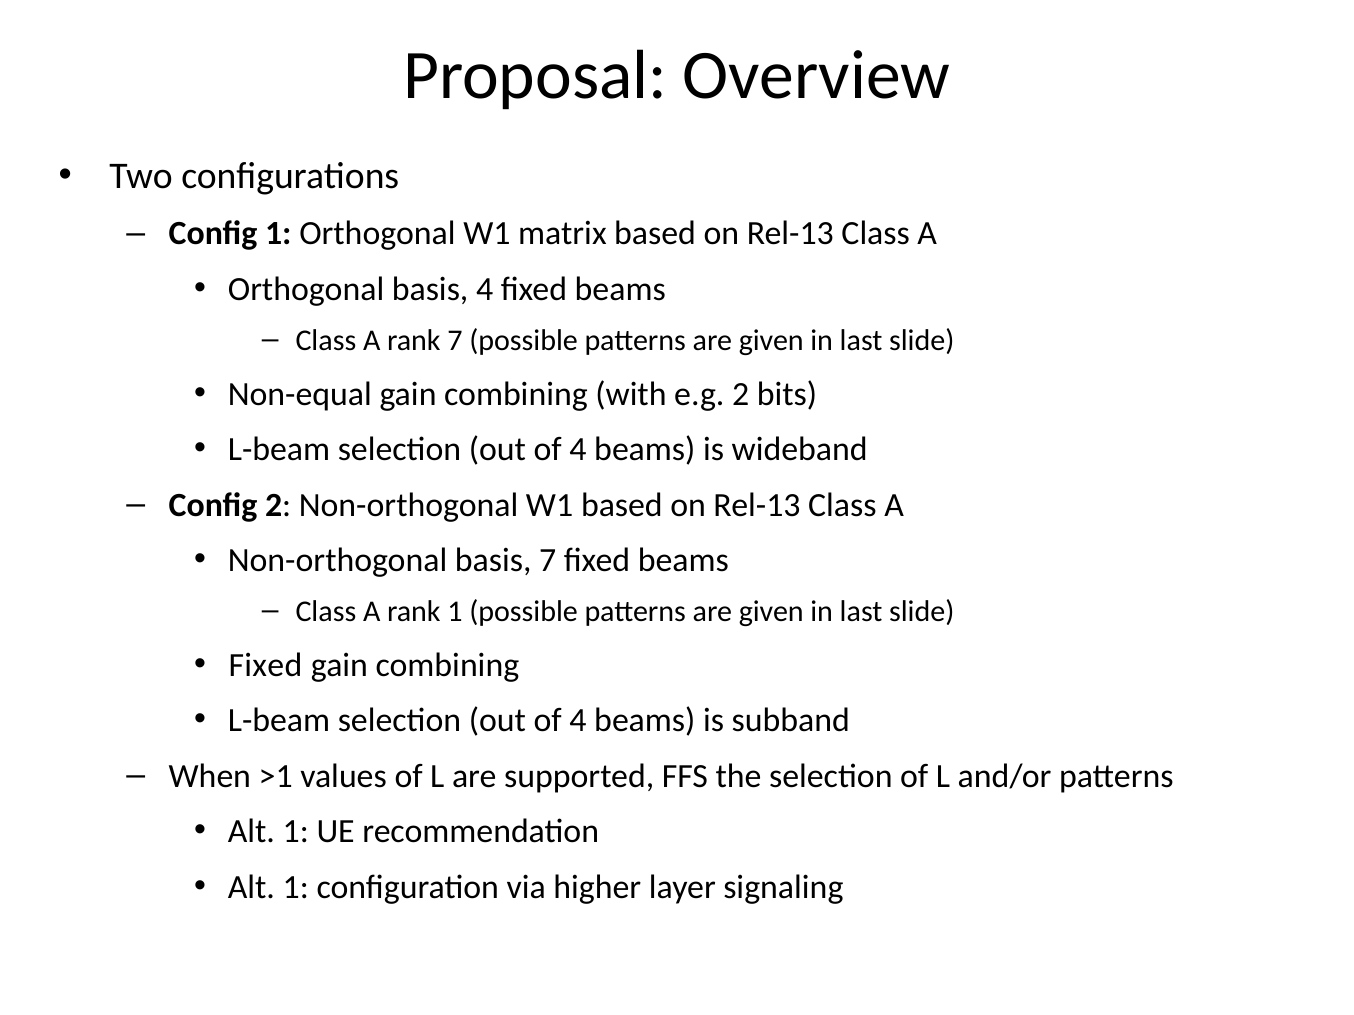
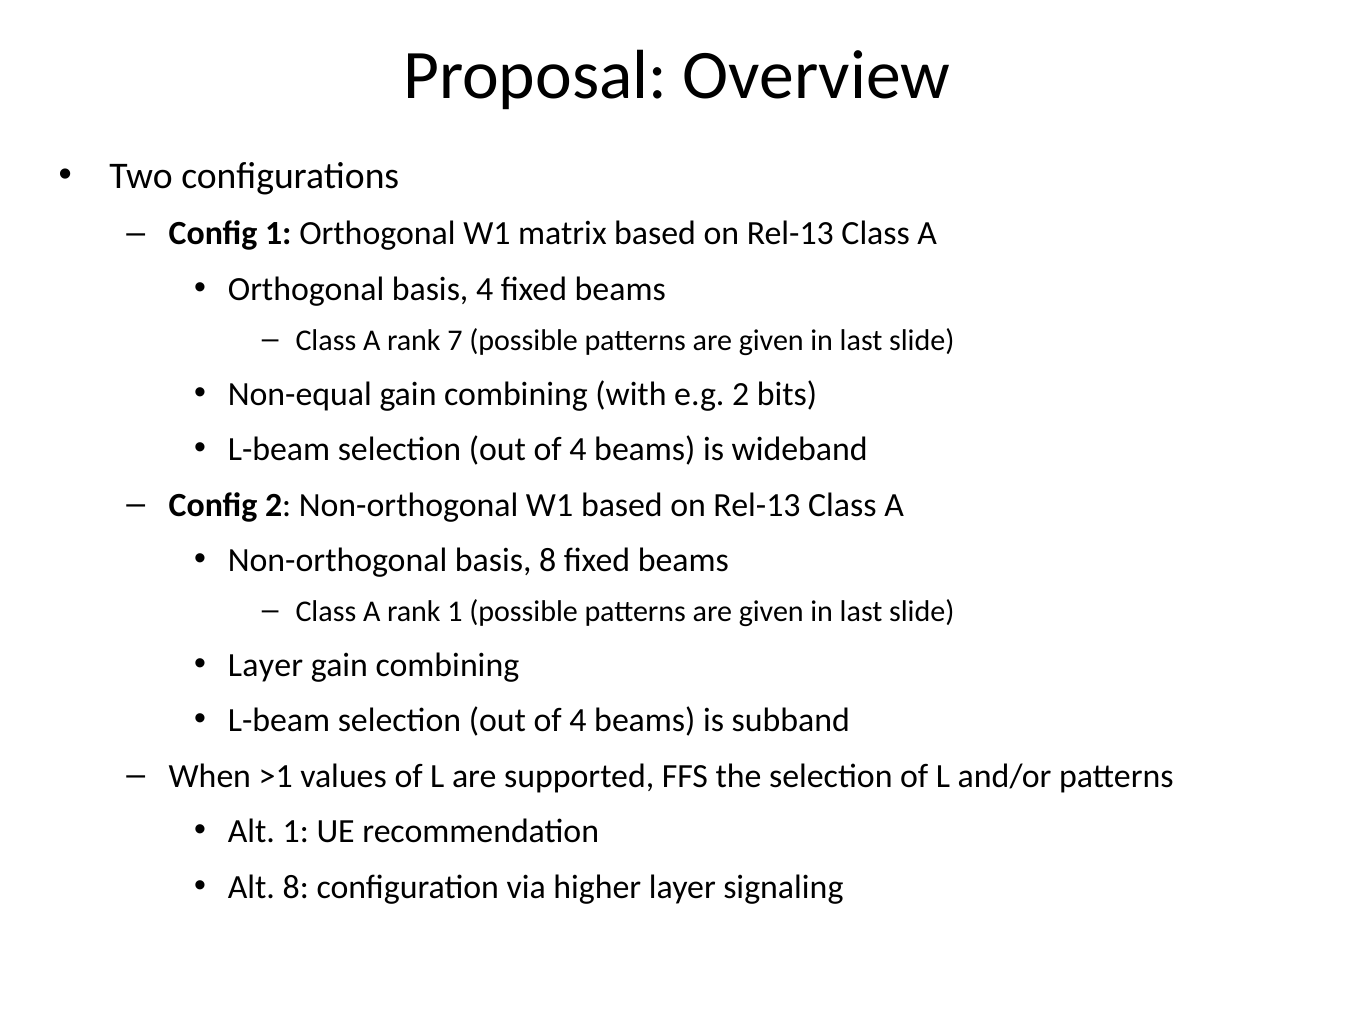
basis 7: 7 -> 8
Fixed at (265, 665): Fixed -> Layer
1 at (296, 887): 1 -> 8
